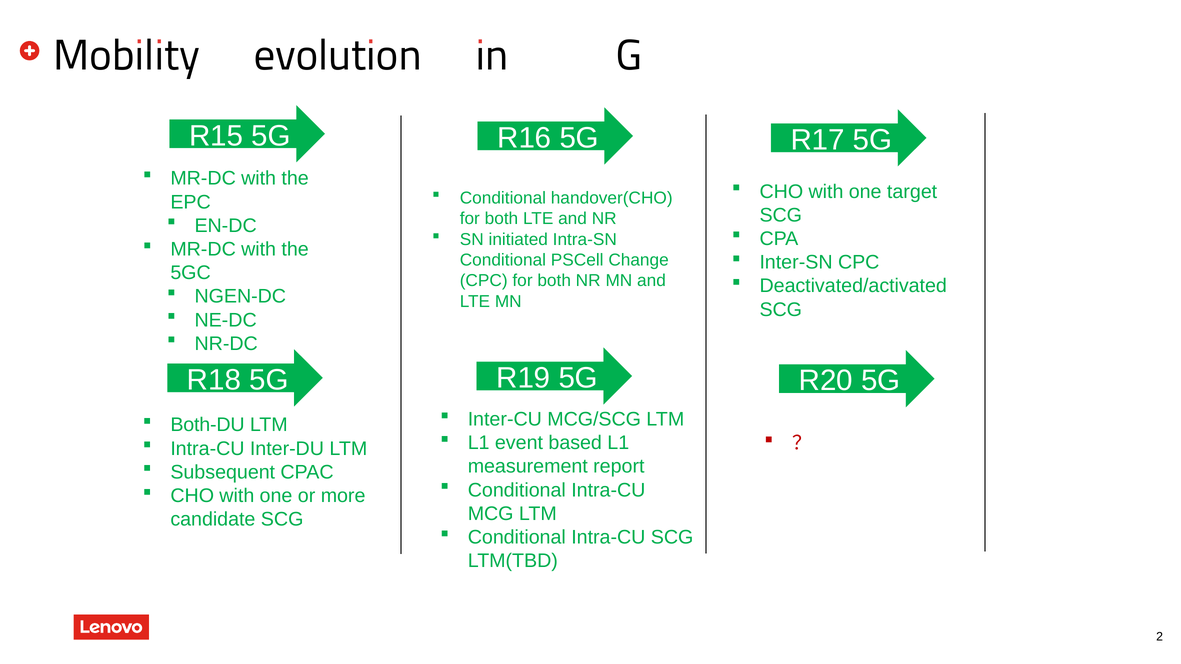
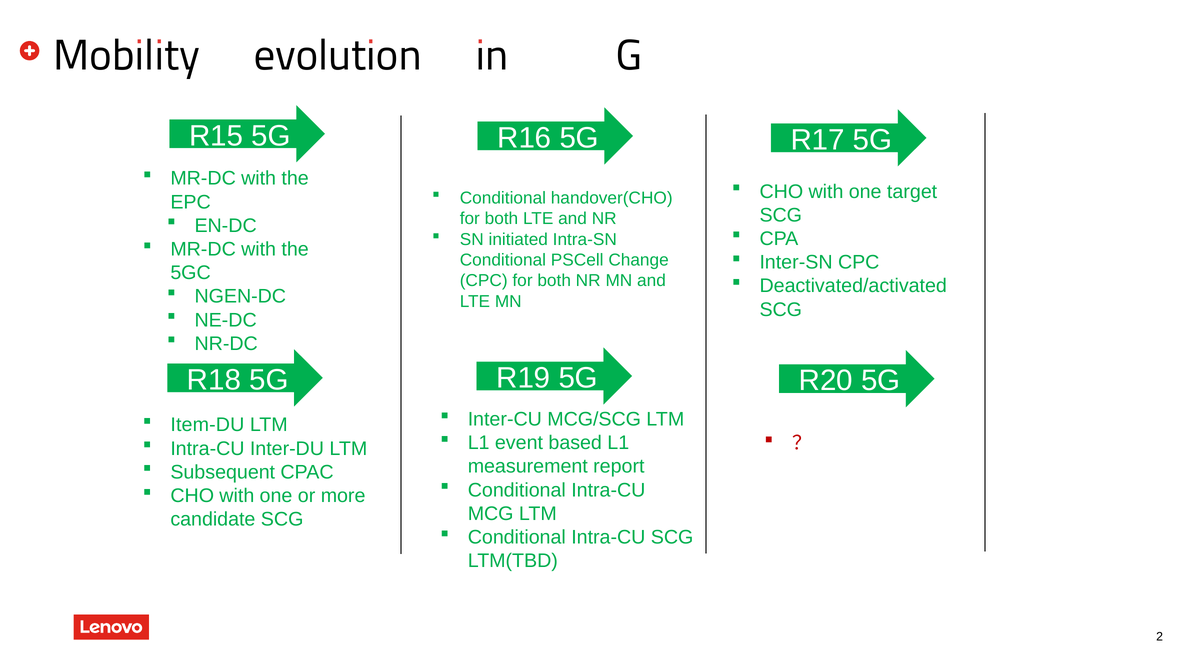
Both-DU: Both-DU -> Item-DU
